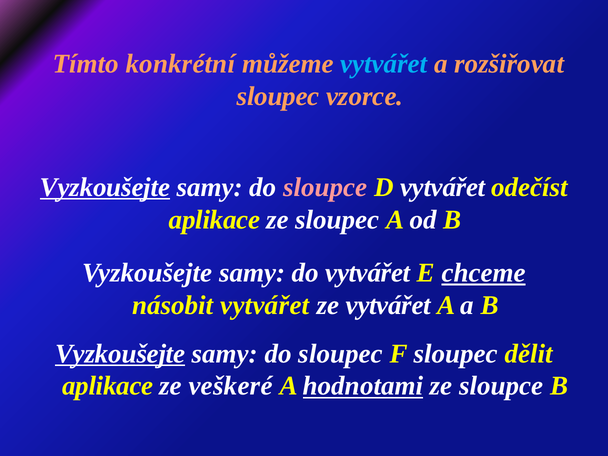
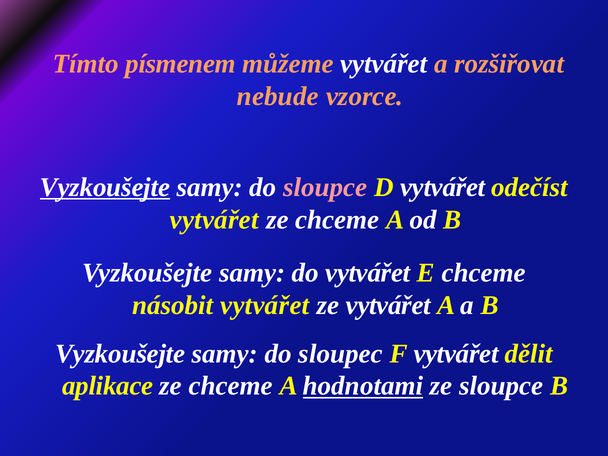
konkrétní: konkrétní -> písmenem
vytvářet at (384, 64) colour: light blue -> white
sloupec at (278, 96): sloupec -> nebude
aplikace at (214, 220): aplikace -> vytvářet
sloupec at (337, 220): sloupec -> chceme
chceme at (484, 273) underline: present -> none
Vyzkoušejte at (120, 354) underline: present -> none
F sloupec: sloupec -> vytvářet
veškeré at (231, 386): veškeré -> chceme
